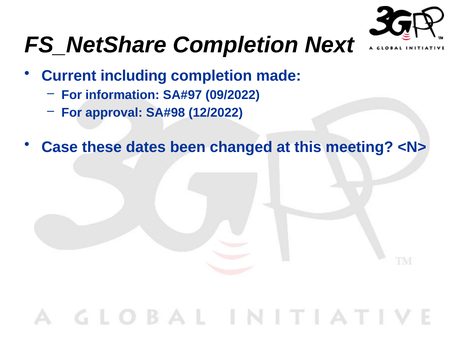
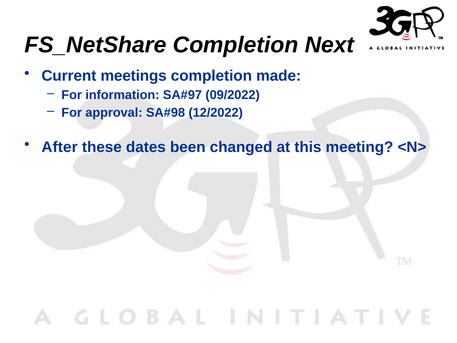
including: including -> meetings
Case: Case -> After
